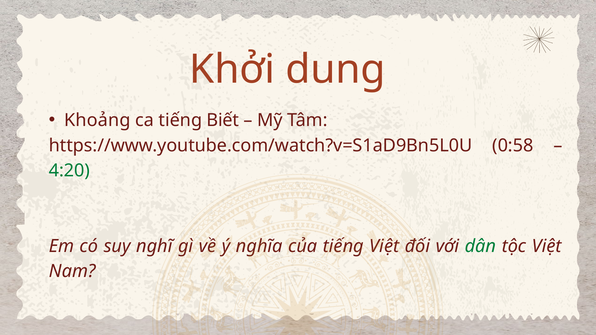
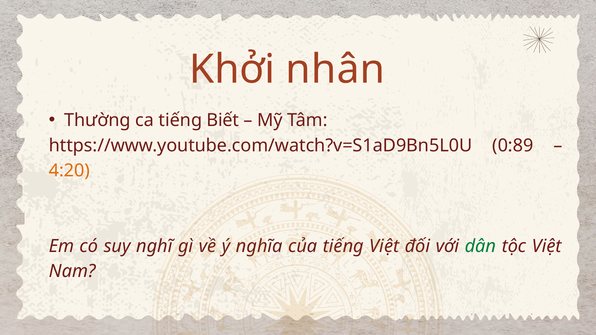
dung: dung -> nhân
Khoảng: Khoảng -> Thường
0:58: 0:58 -> 0:89
4:20 colour: green -> orange
